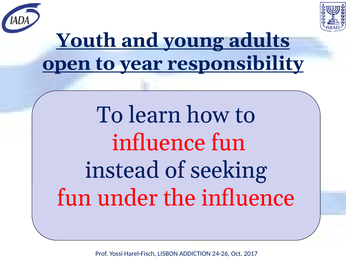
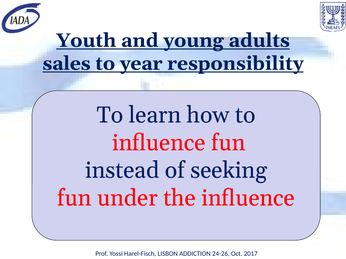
open: open -> sales
